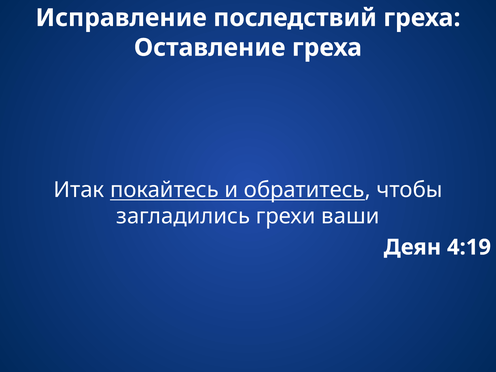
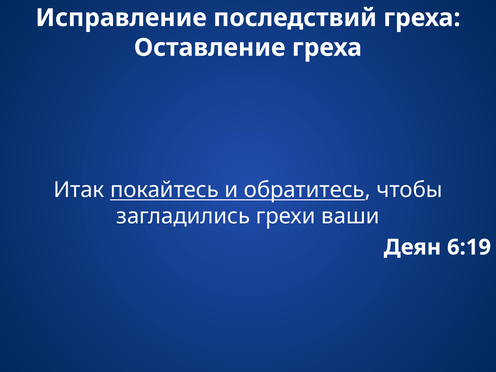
4:19: 4:19 -> 6:19
